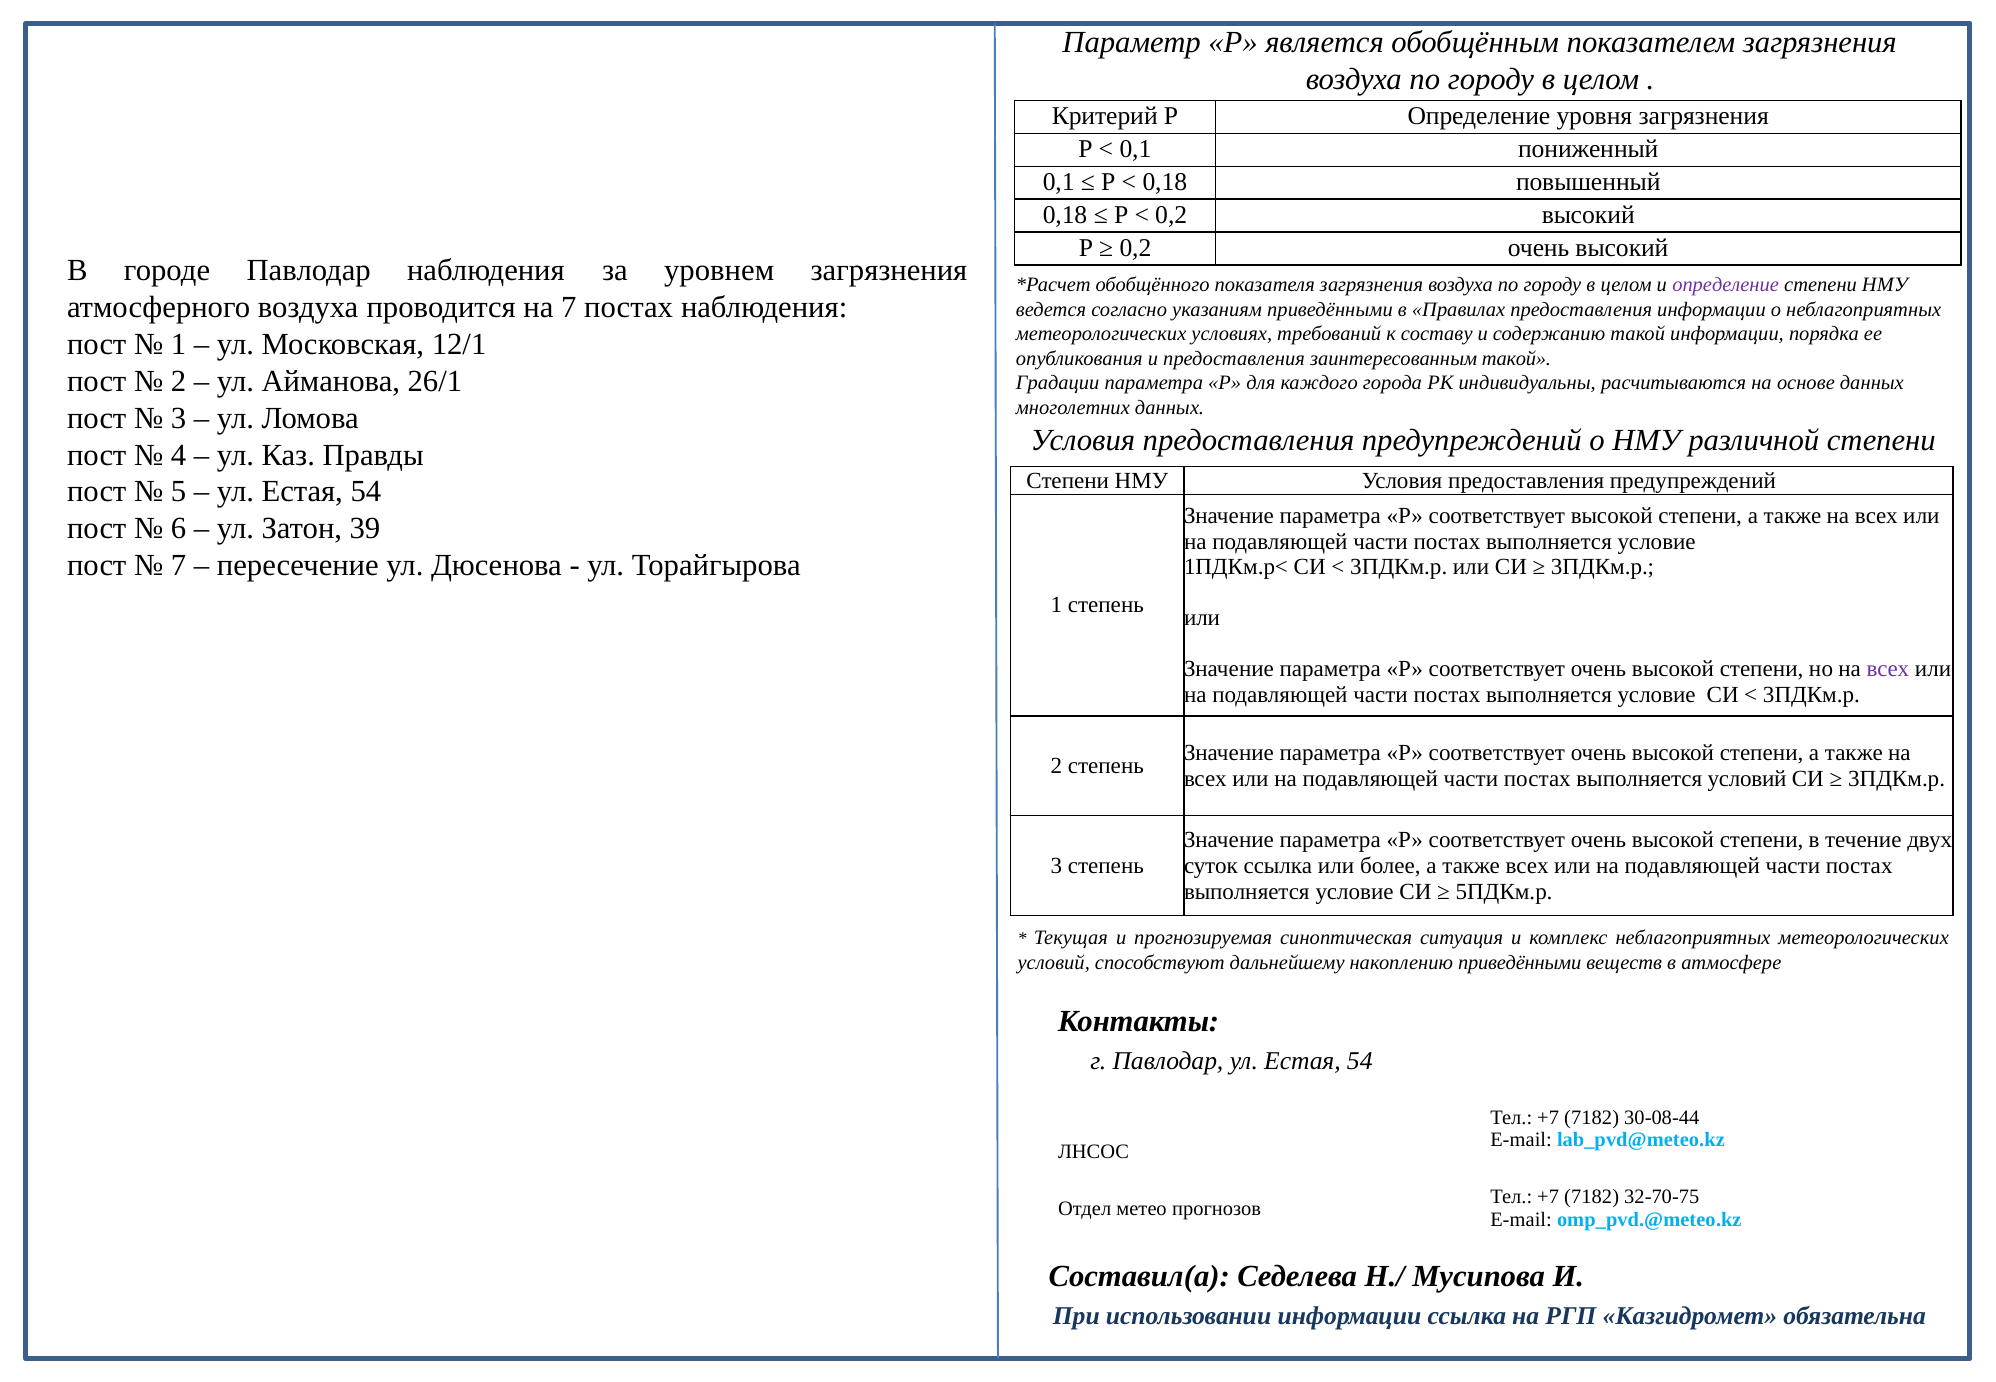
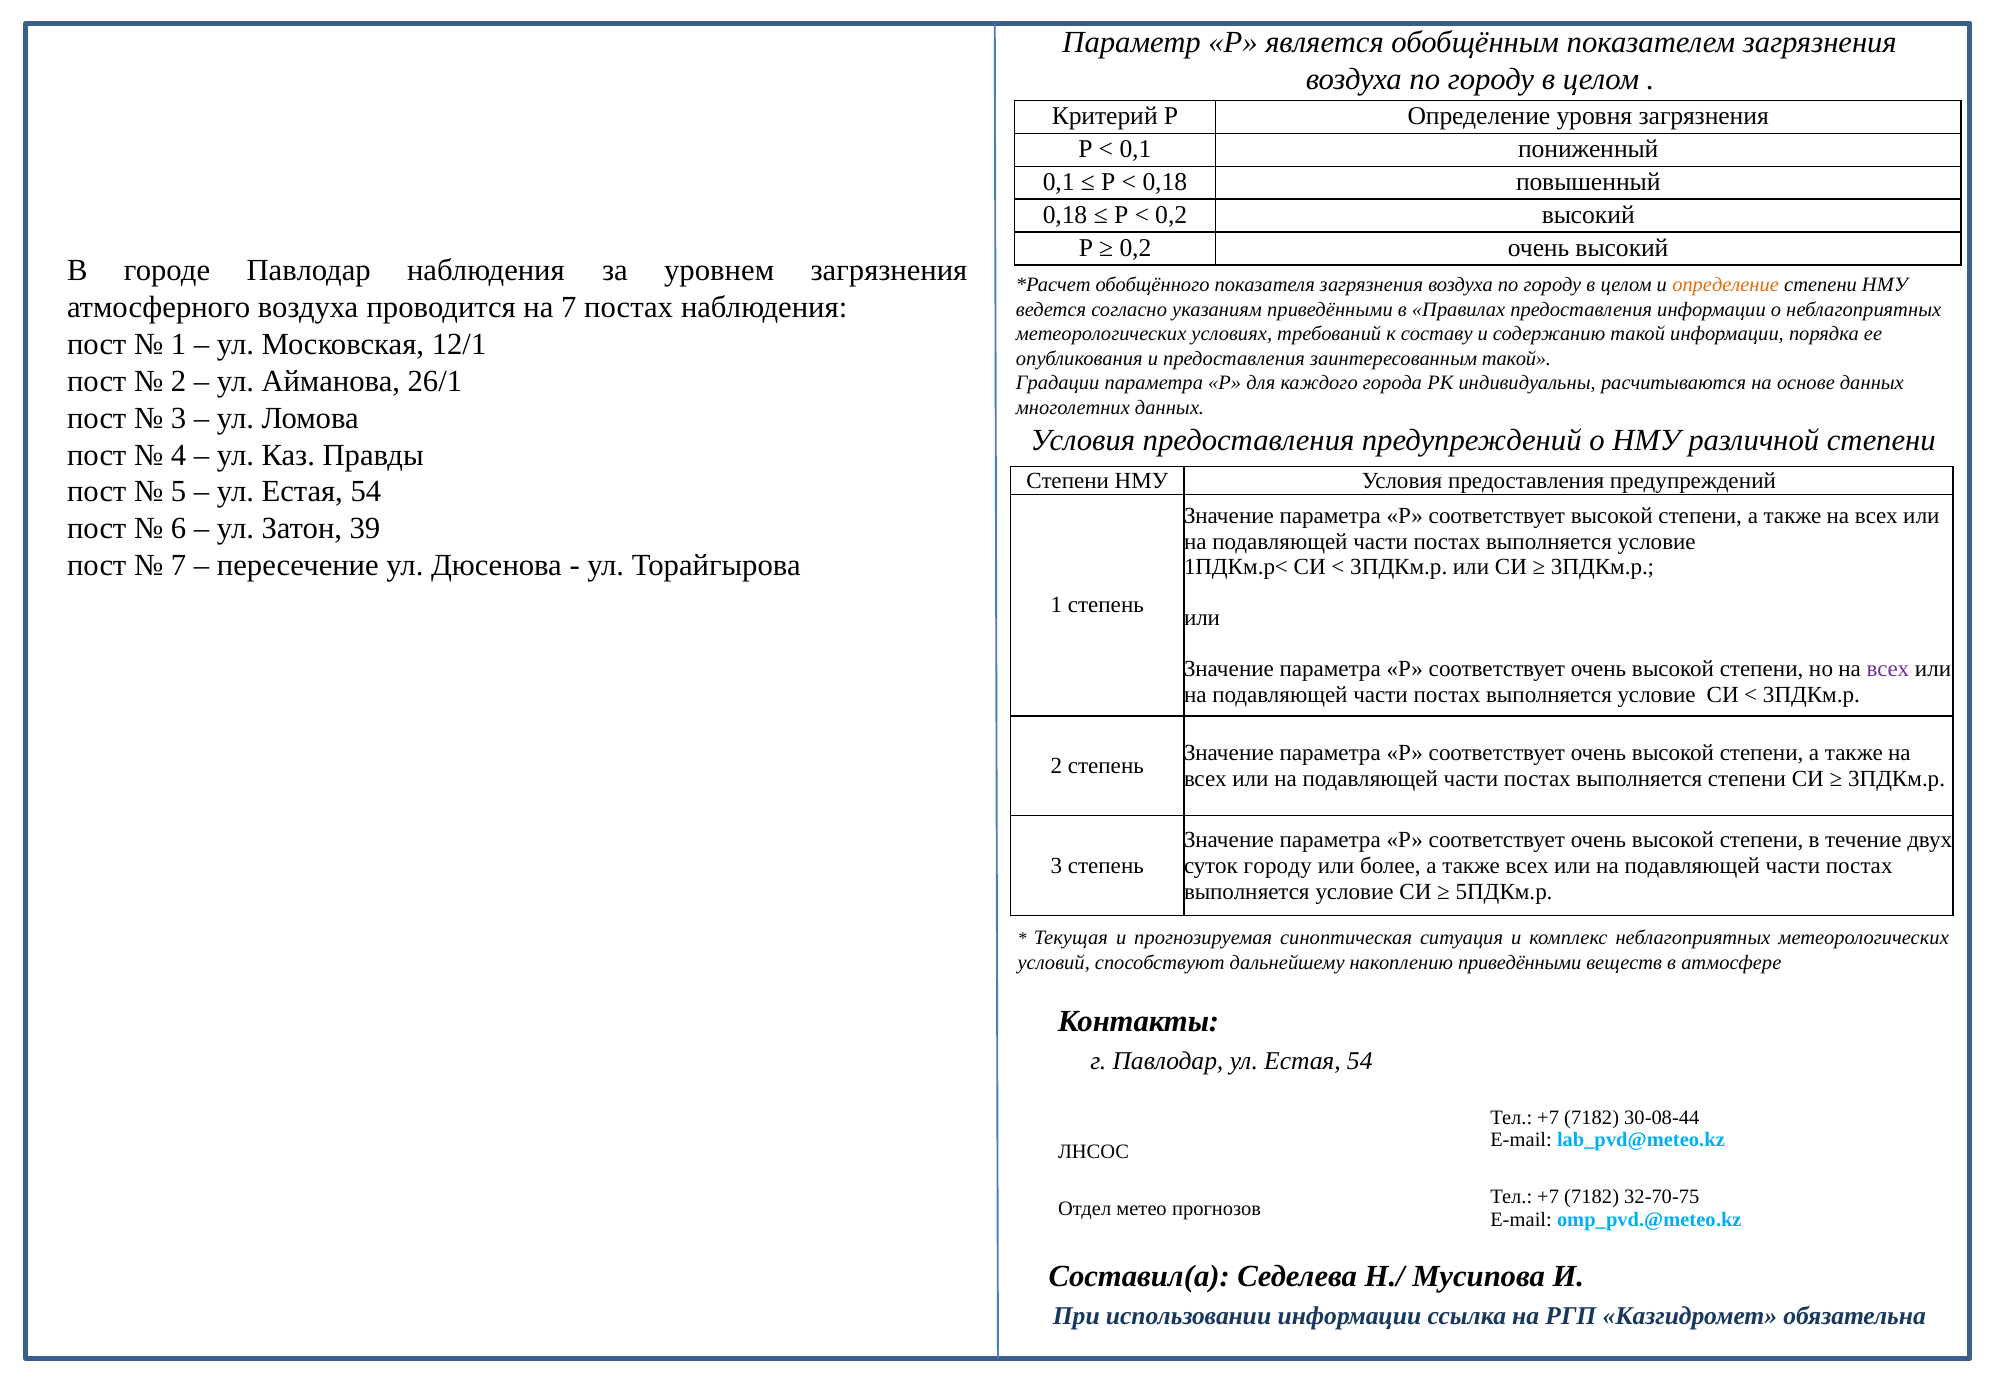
определение at (1726, 285) colour: purple -> orange
выполняется условий: условий -> степени
суток ссылка: ссылка -> городу
